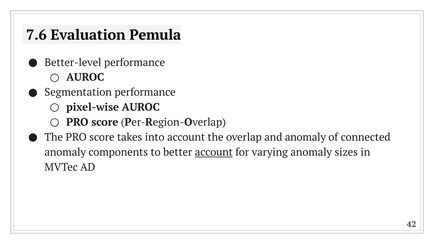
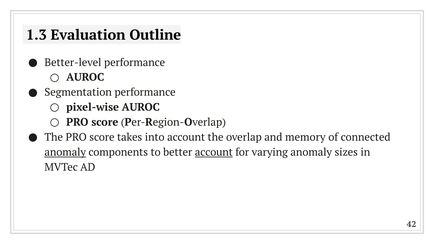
7.6: 7.6 -> 1.3
Pemula: Pemula -> Outline
and anomaly: anomaly -> memory
anomaly at (65, 152) underline: none -> present
